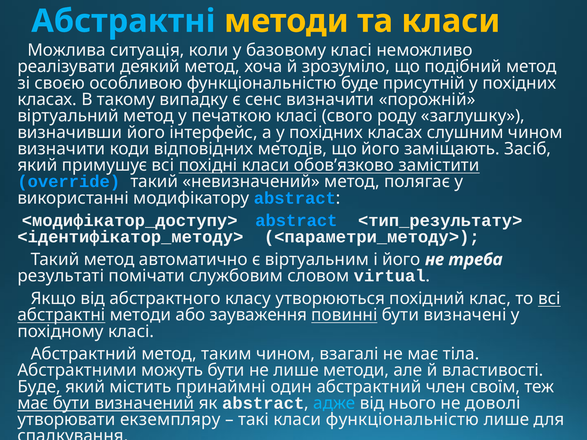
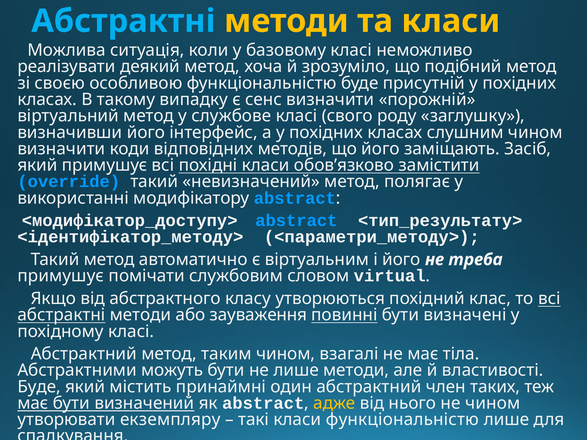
печаткою: печаткою -> службове
результаті at (61, 276): результаті -> примушує
своїм: своїм -> таких
адже colour: light blue -> yellow
не доволі: доволі -> чином
